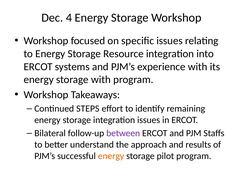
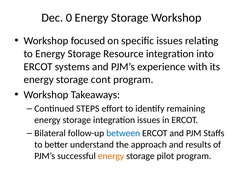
4: 4 -> 0
storage with: with -> cont
between colour: purple -> blue
